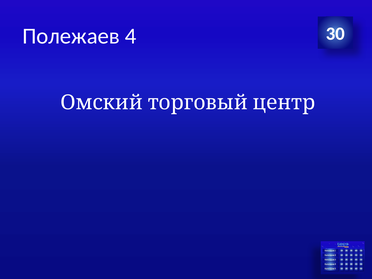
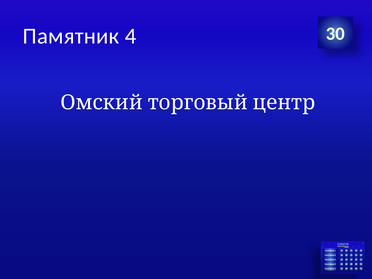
Полежаев: Полежаев -> Памятник
